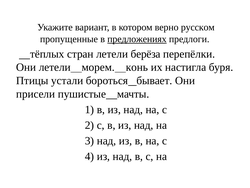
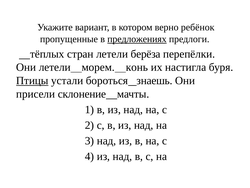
русском: русском -> ребёнок
Птицы underline: none -> present
бывает: бывает -> знаешь
пушистые: пушистые -> склонение
